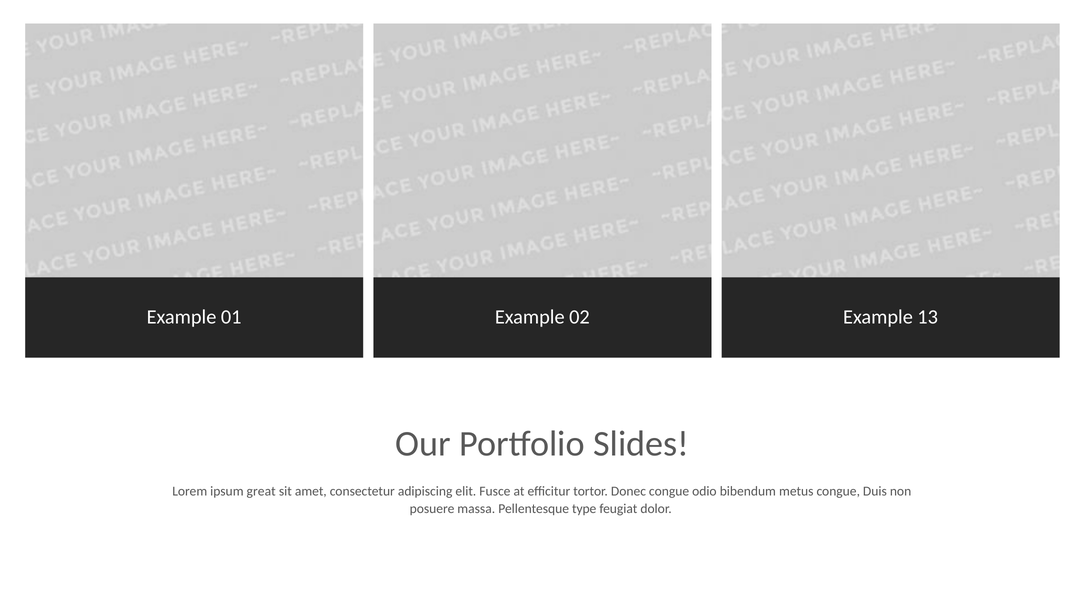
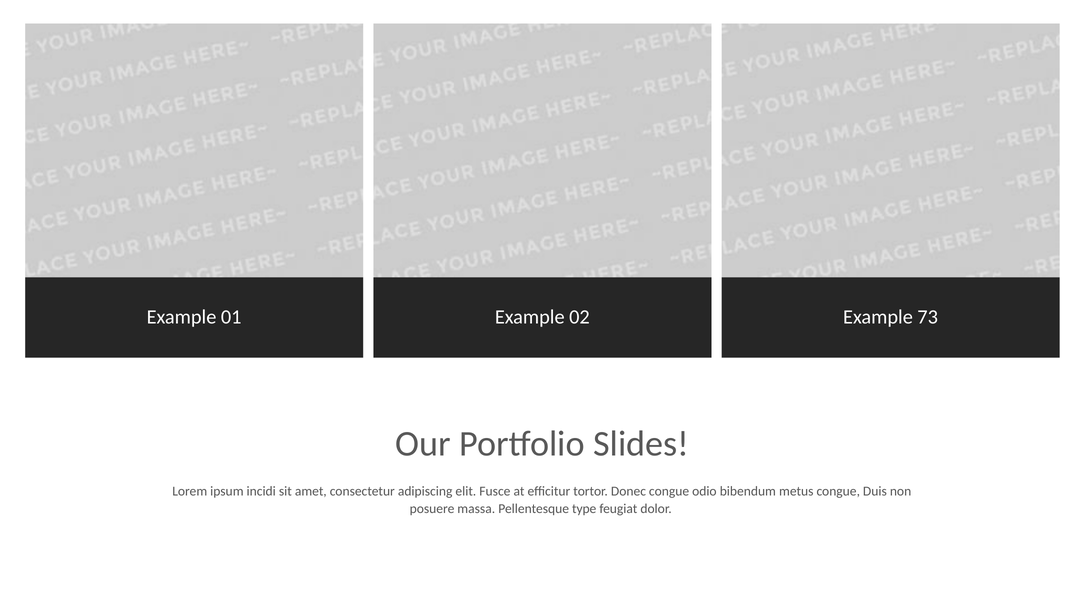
13: 13 -> 73
great: great -> incidi
